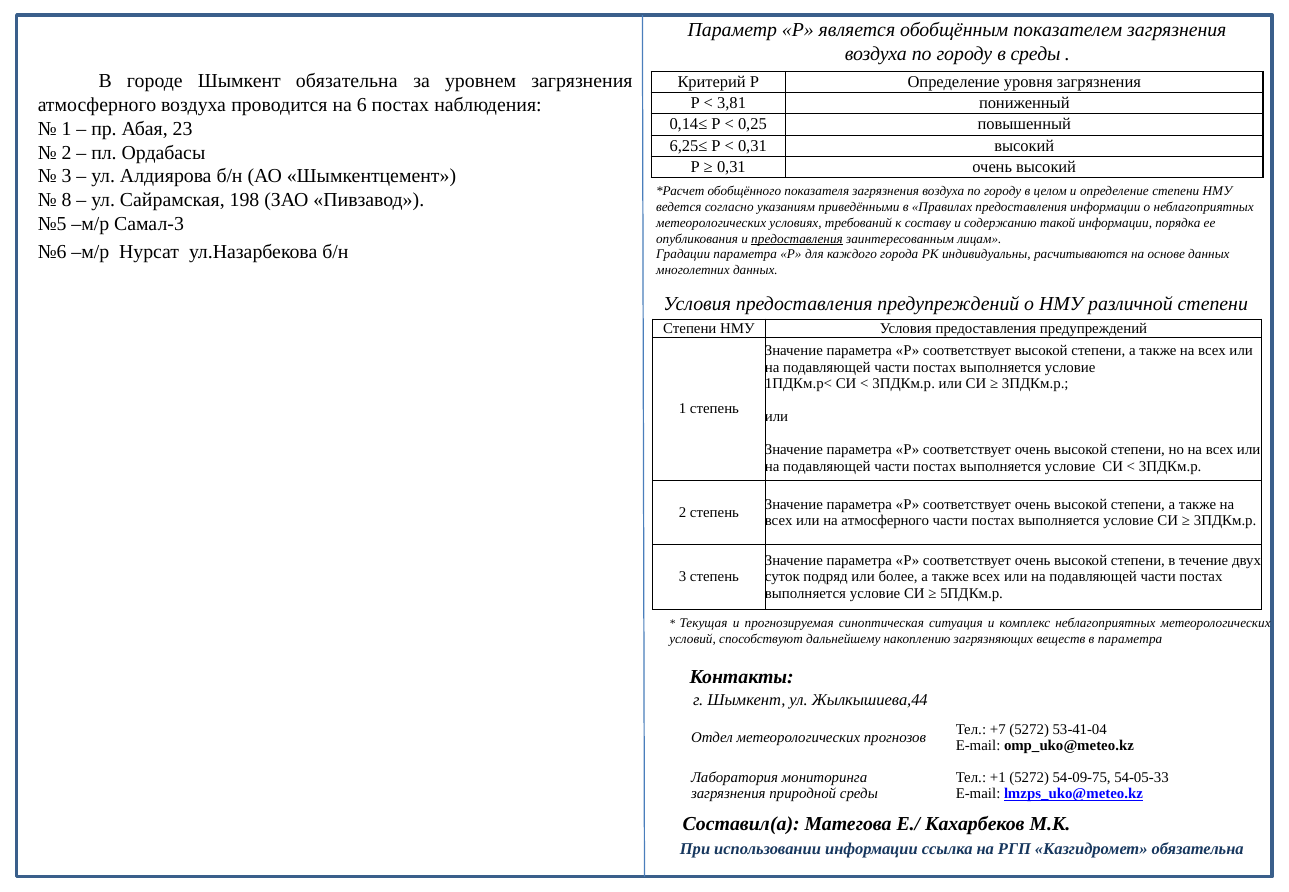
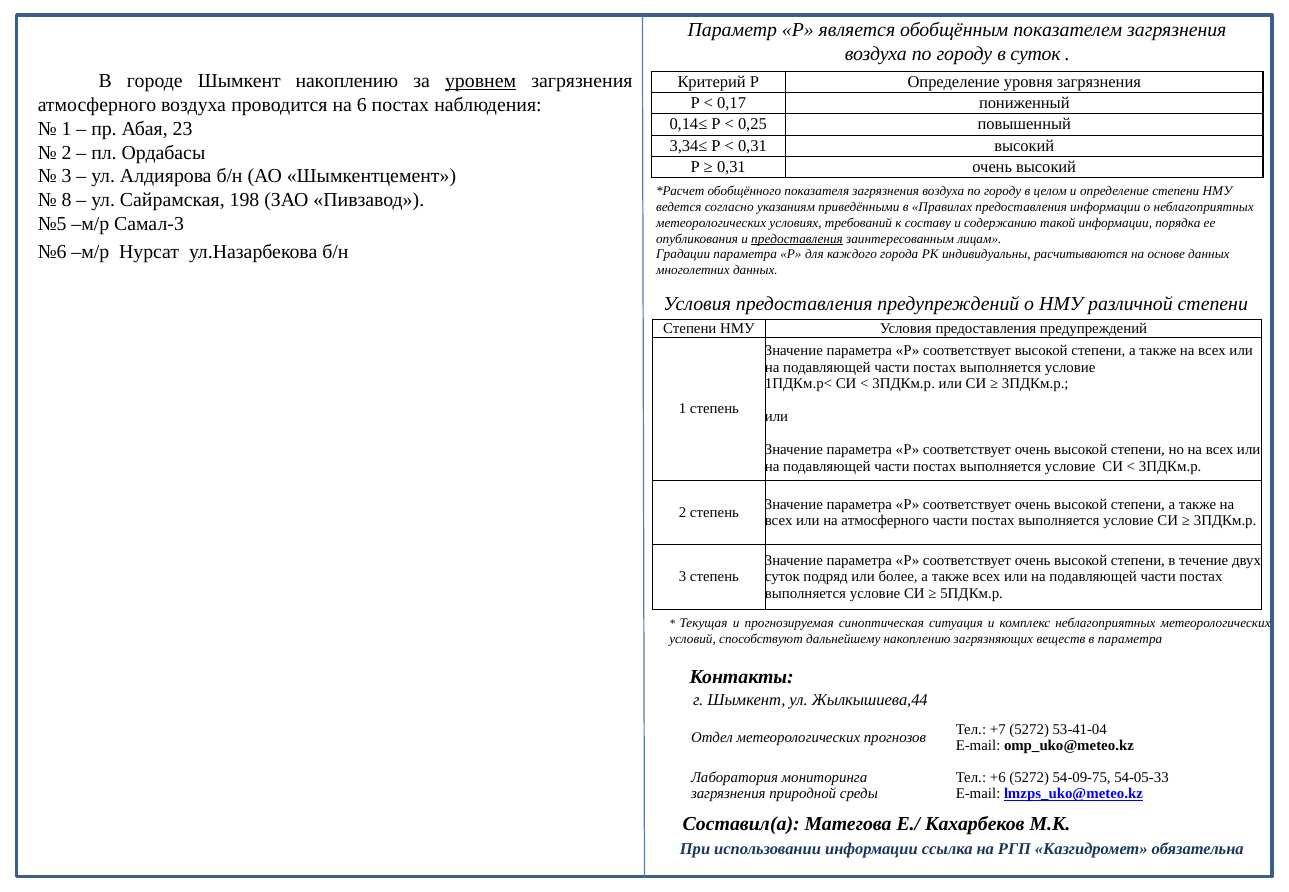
в среды: среды -> суток
Шымкент обязательна: обязательна -> накоплению
уровнем underline: none -> present
3,81: 3,81 -> 0,17
6,25≤: 6,25≤ -> 3,34≤
+1: +1 -> +6
